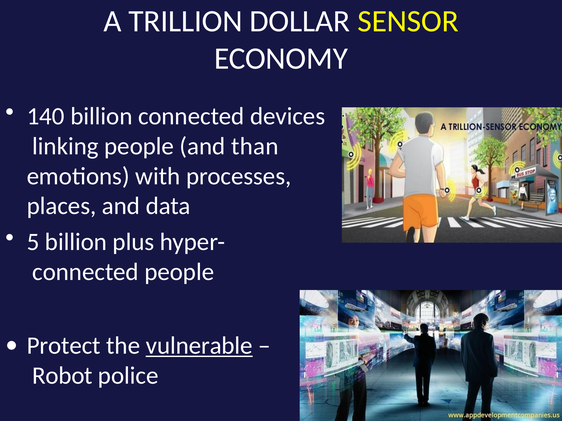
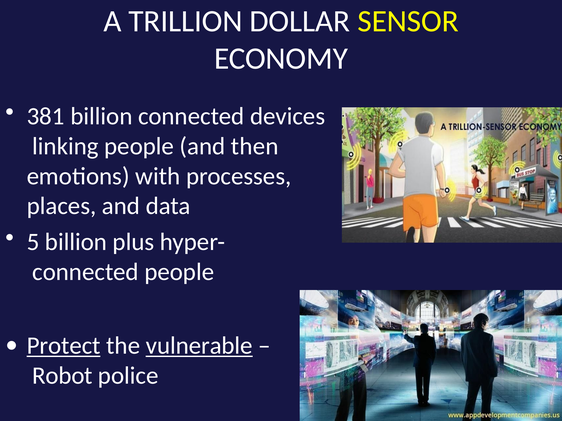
140: 140 -> 381
than: than -> then
Protect underline: none -> present
